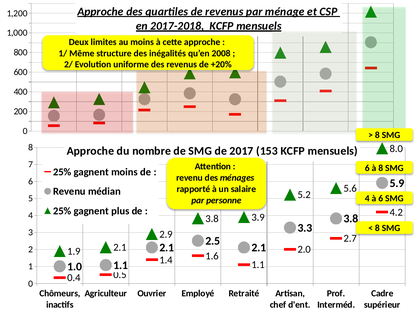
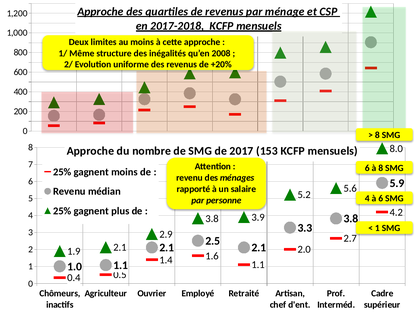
8 at (377, 228): 8 -> 1
